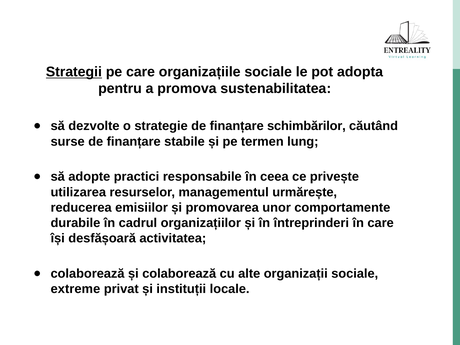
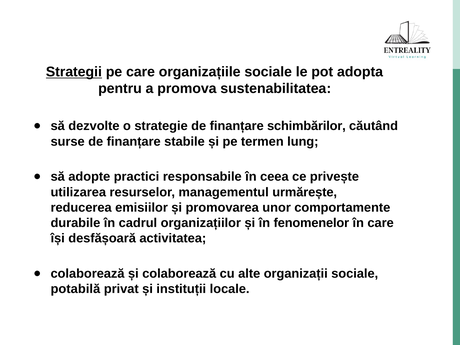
întreprinderi: întreprinderi -> fenomenelor
extreme: extreme -> potabilă
